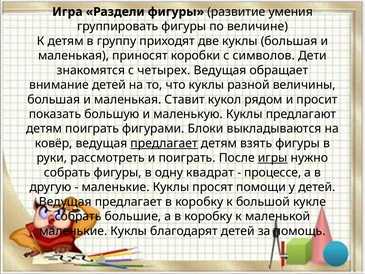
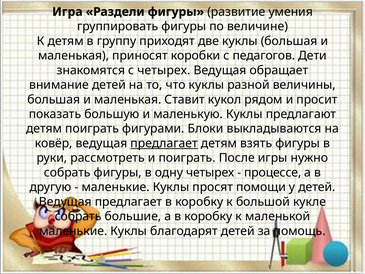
символов: символов -> педагогов
игры underline: present -> none
одну квадрат: квадрат -> четырех
